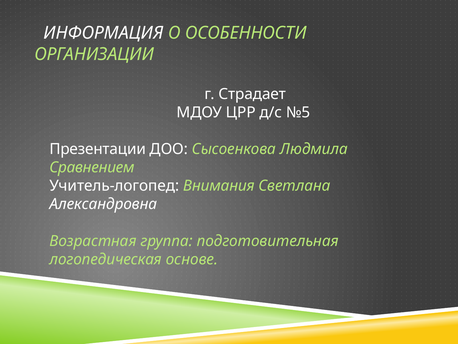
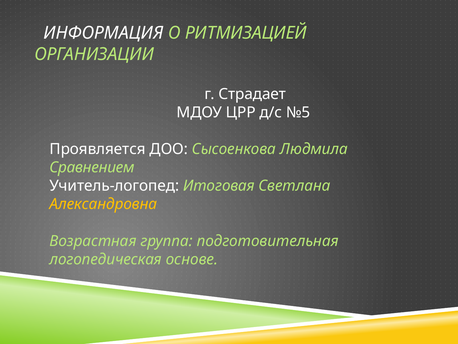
ОСОБЕННОСТИ: ОСОБЕННОСТИ -> РИТМИЗАЦИЕЙ
Презентации: Презентации -> Проявляется
Внимания: Внимания -> Итоговая
Александровна colour: white -> yellow
